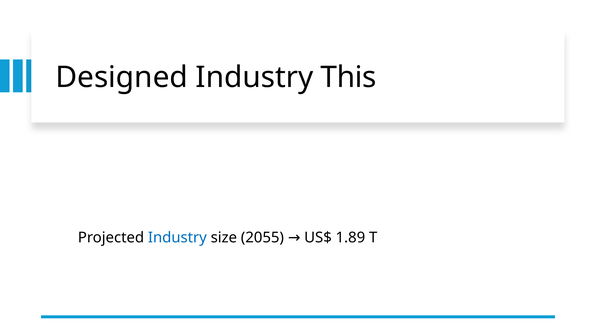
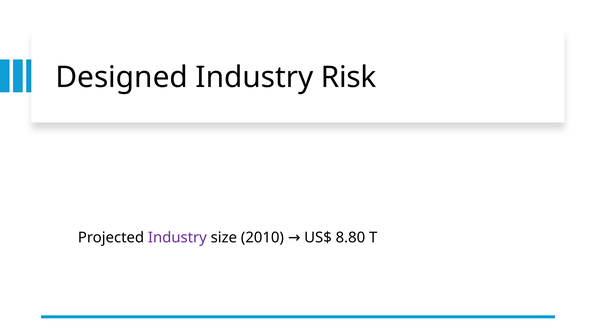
This: This -> Risk
Industry at (177, 238) colour: blue -> purple
2055: 2055 -> 2010
1.89: 1.89 -> 8.80
